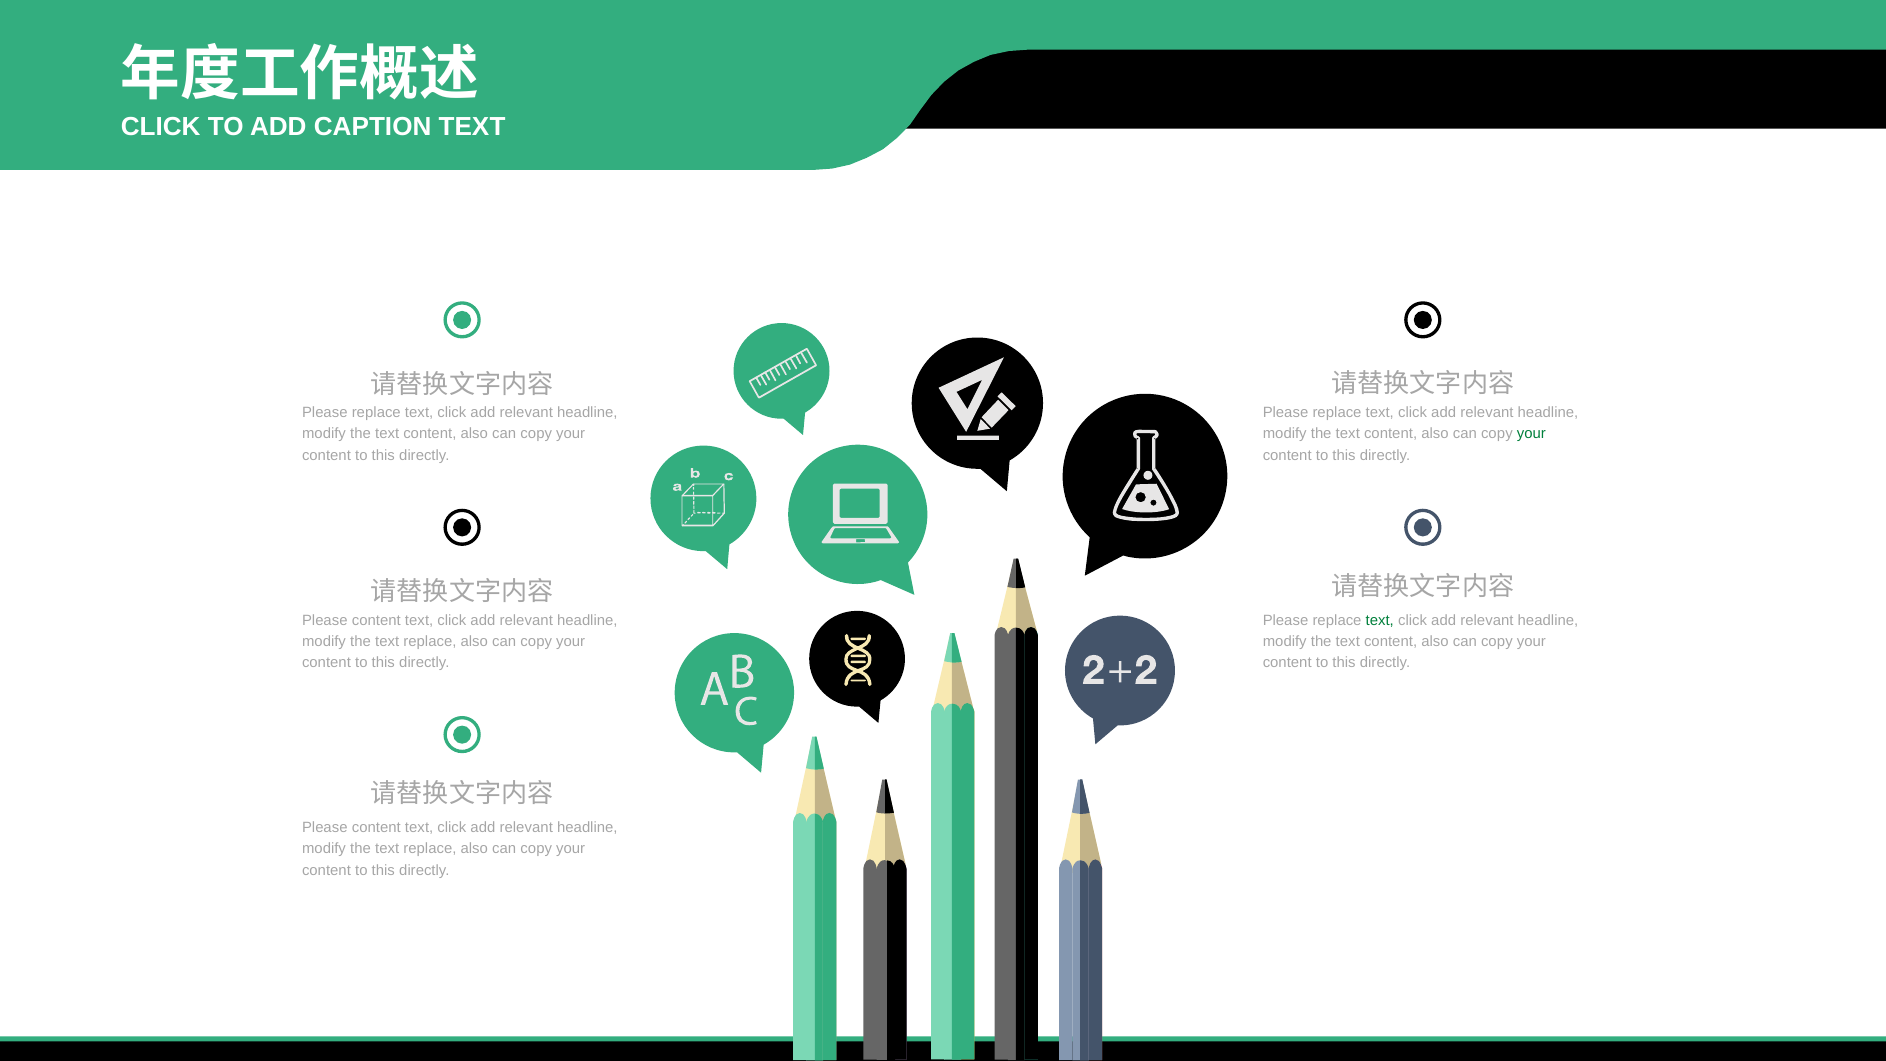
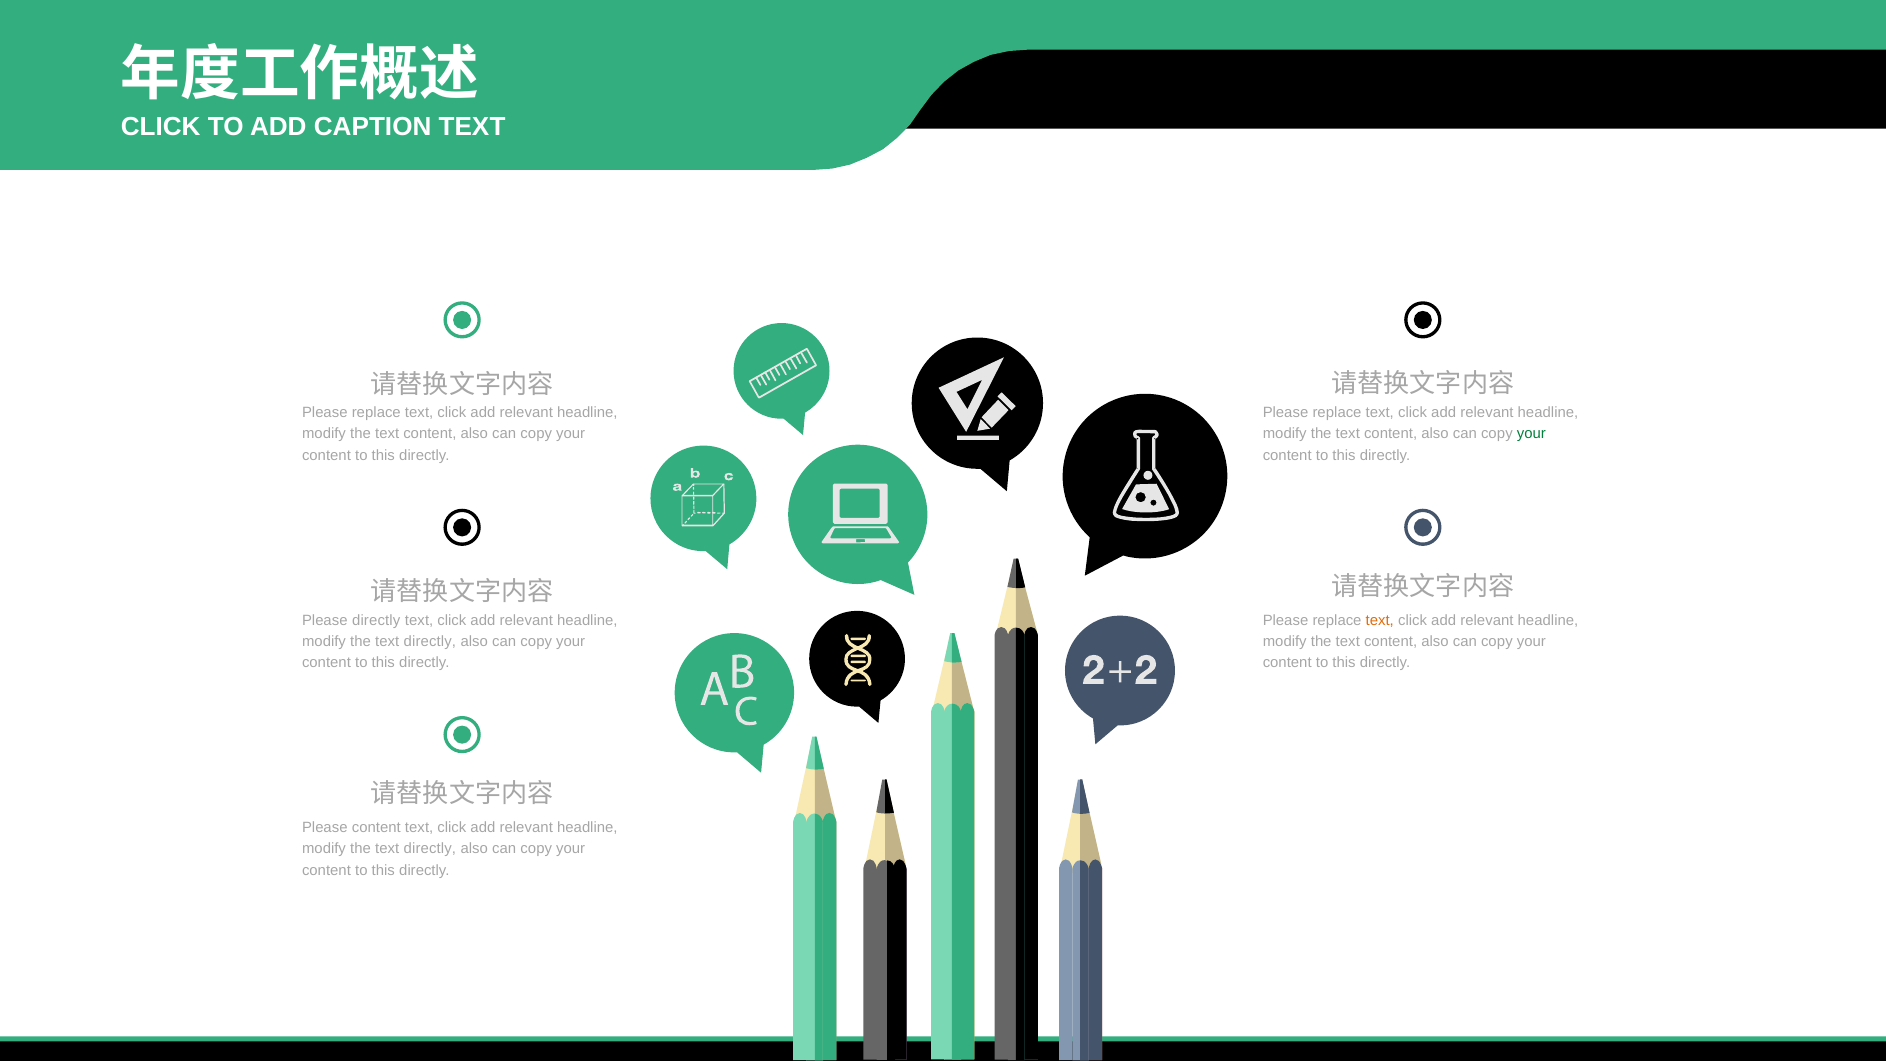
content at (376, 620): content -> directly
text at (1380, 620) colour: green -> orange
replace at (430, 641): replace -> directly
replace at (430, 849): replace -> directly
